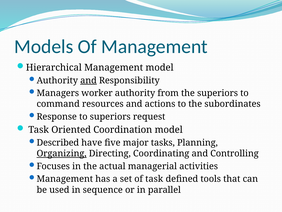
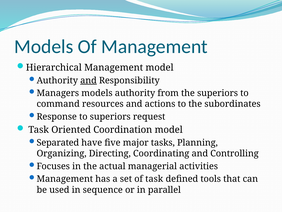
Managers worker: worker -> models
Described: Described -> Separated
Organizing underline: present -> none
